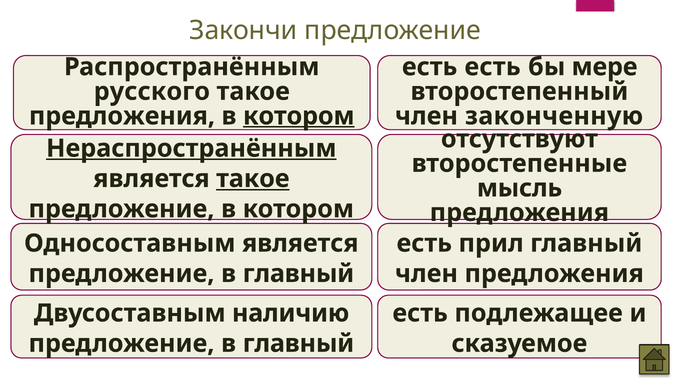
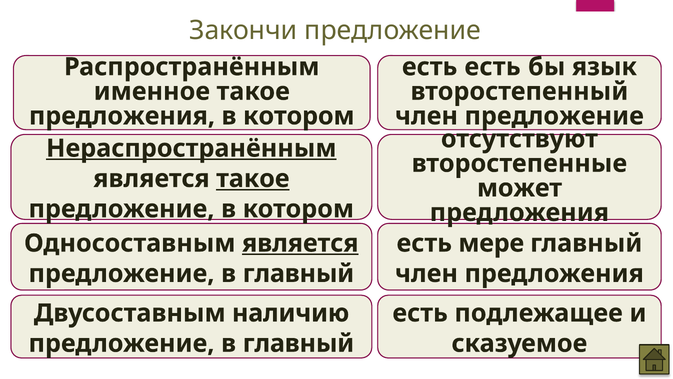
мере: мере -> язык
русского: русского -> именное
котором at (299, 116) underline: present -> none
член законченную: законченную -> предложение
мысль: мысль -> может
является at (300, 243) underline: none -> present
прил: прил -> мере
